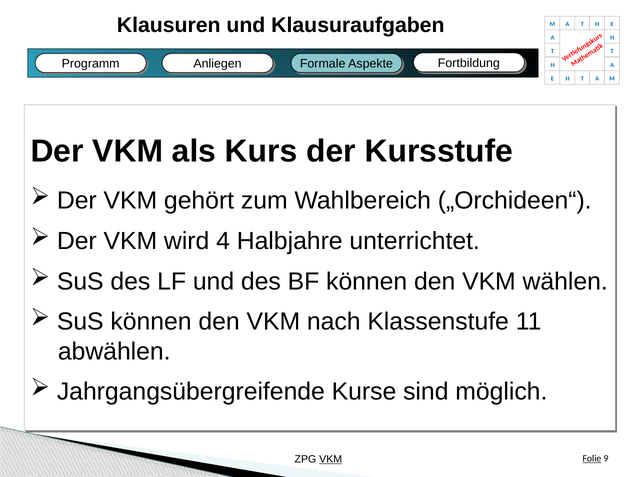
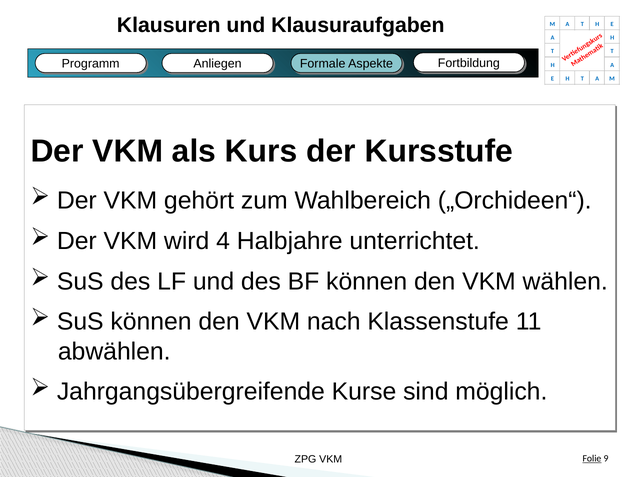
VKM at (331, 460) underline: present -> none
